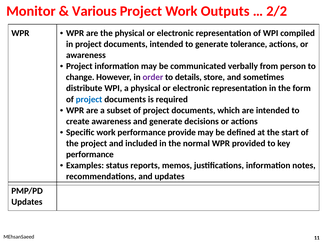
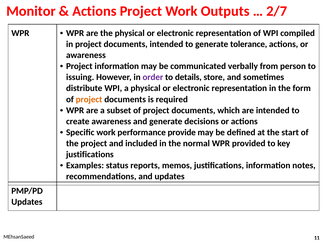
Various at (94, 11): Various -> Actions
2/2: 2/2 -> 2/7
change: change -> issuing
project at (89, 99) colour: blue -> orange
performance at (90, 154): performance -> justifications
